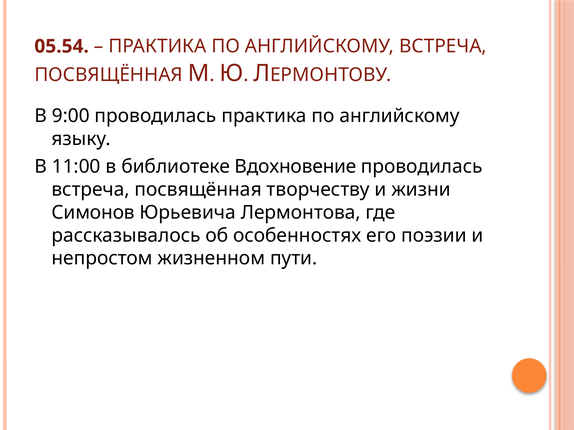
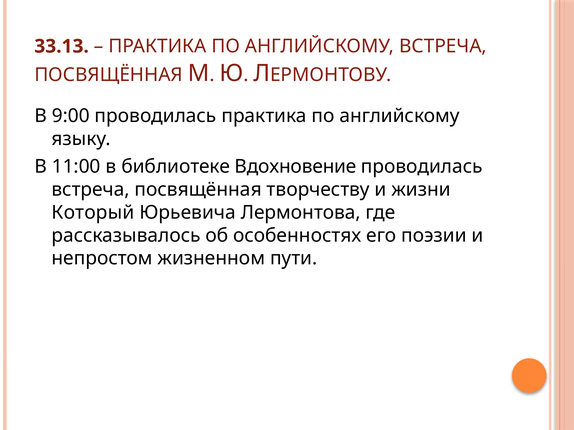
05.54: 05.54 -> 33.13
Симонов: Симонов -> Который
